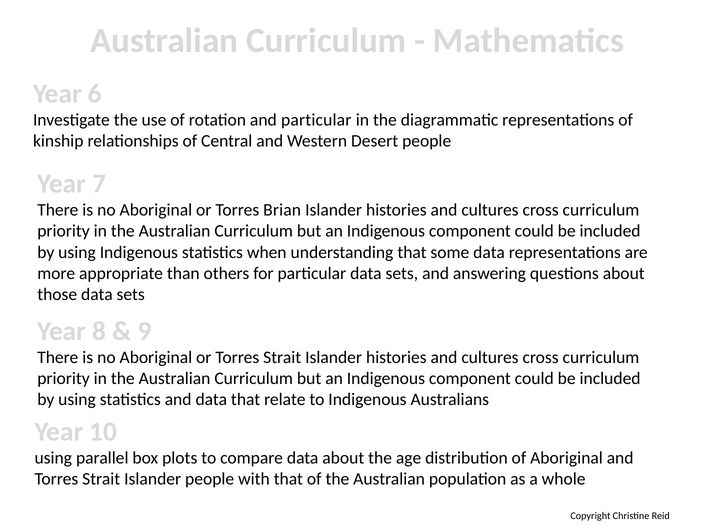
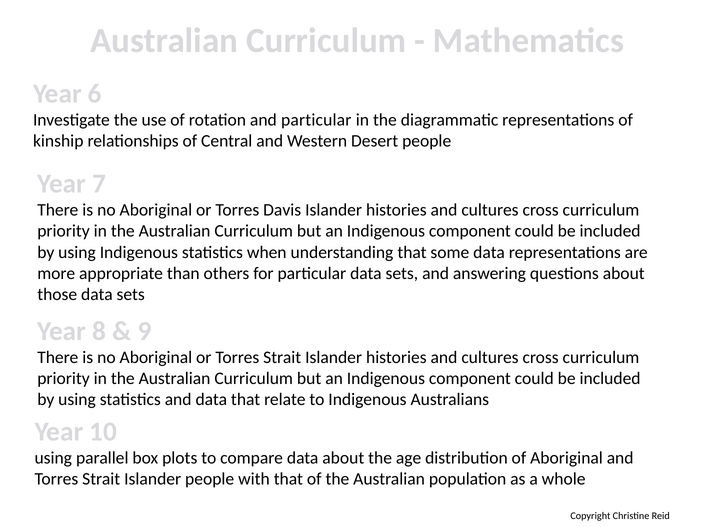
Brian: Brian -> Davis
